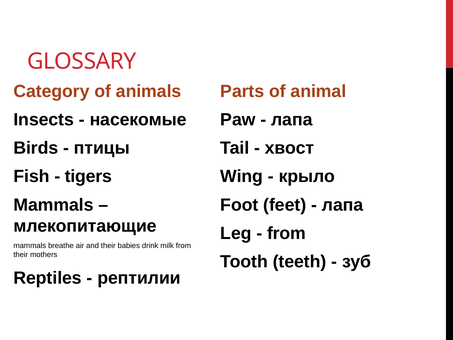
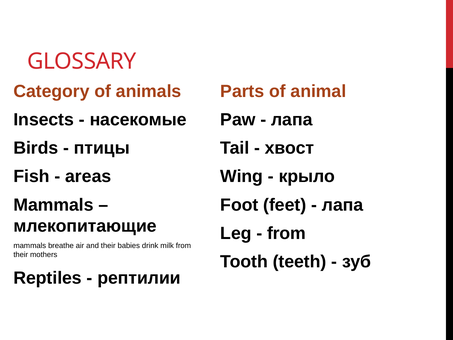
tigers: tigers -> areas
